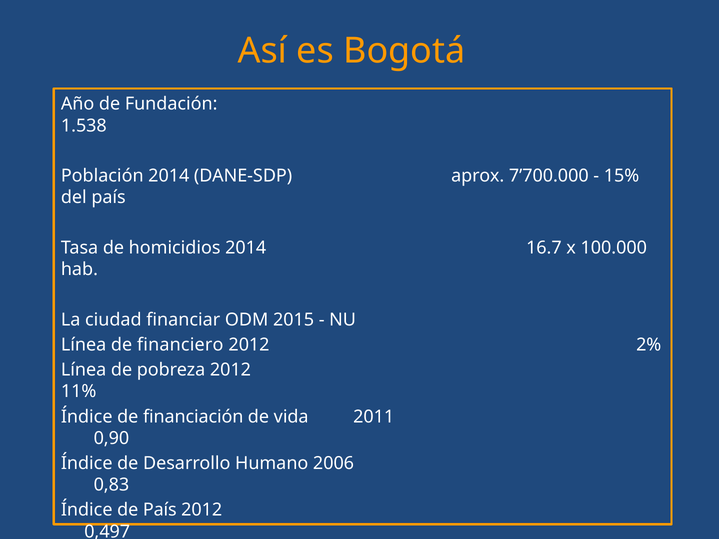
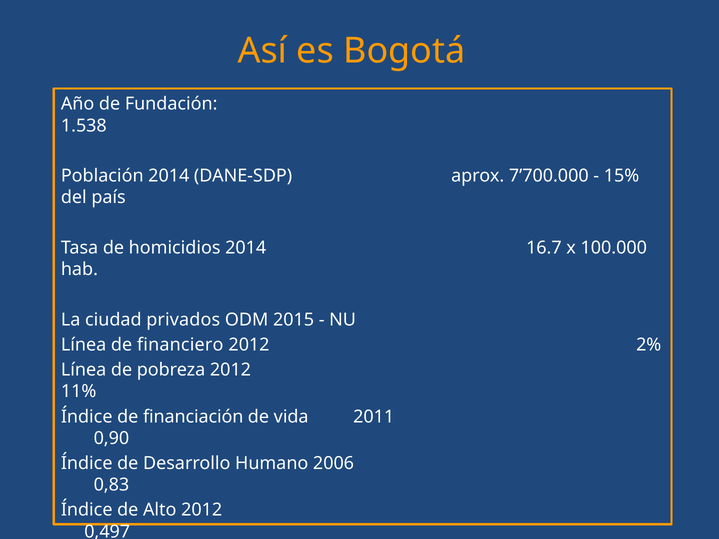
financiar: financiar -> privados
de País: País -> Alto
